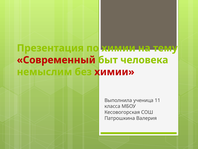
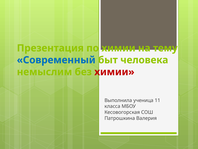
Современный colour: red -> blue
